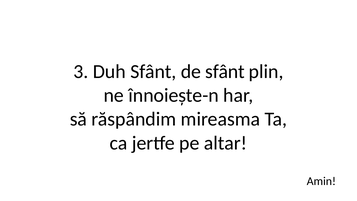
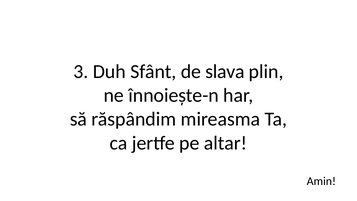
de sfânt: sfânt -> slava
